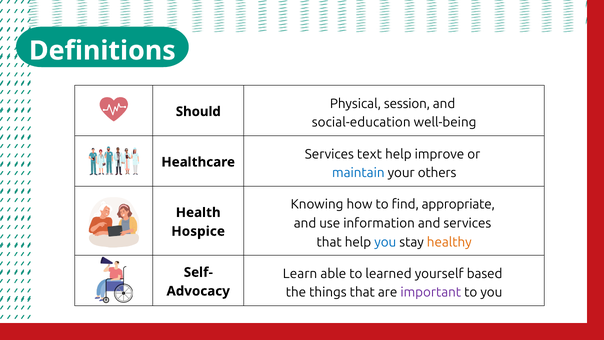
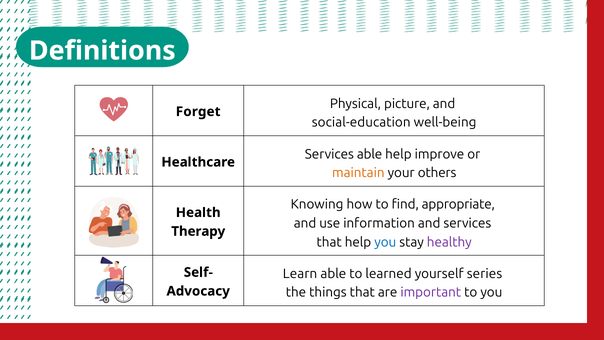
session: session -> picture
Should: Should -> Forget
Services text: text -> able
maintain colour: blue -> orange
Hospice: Hospice -> Therapy
healthy colour: orange -> purple
based: based -> series
